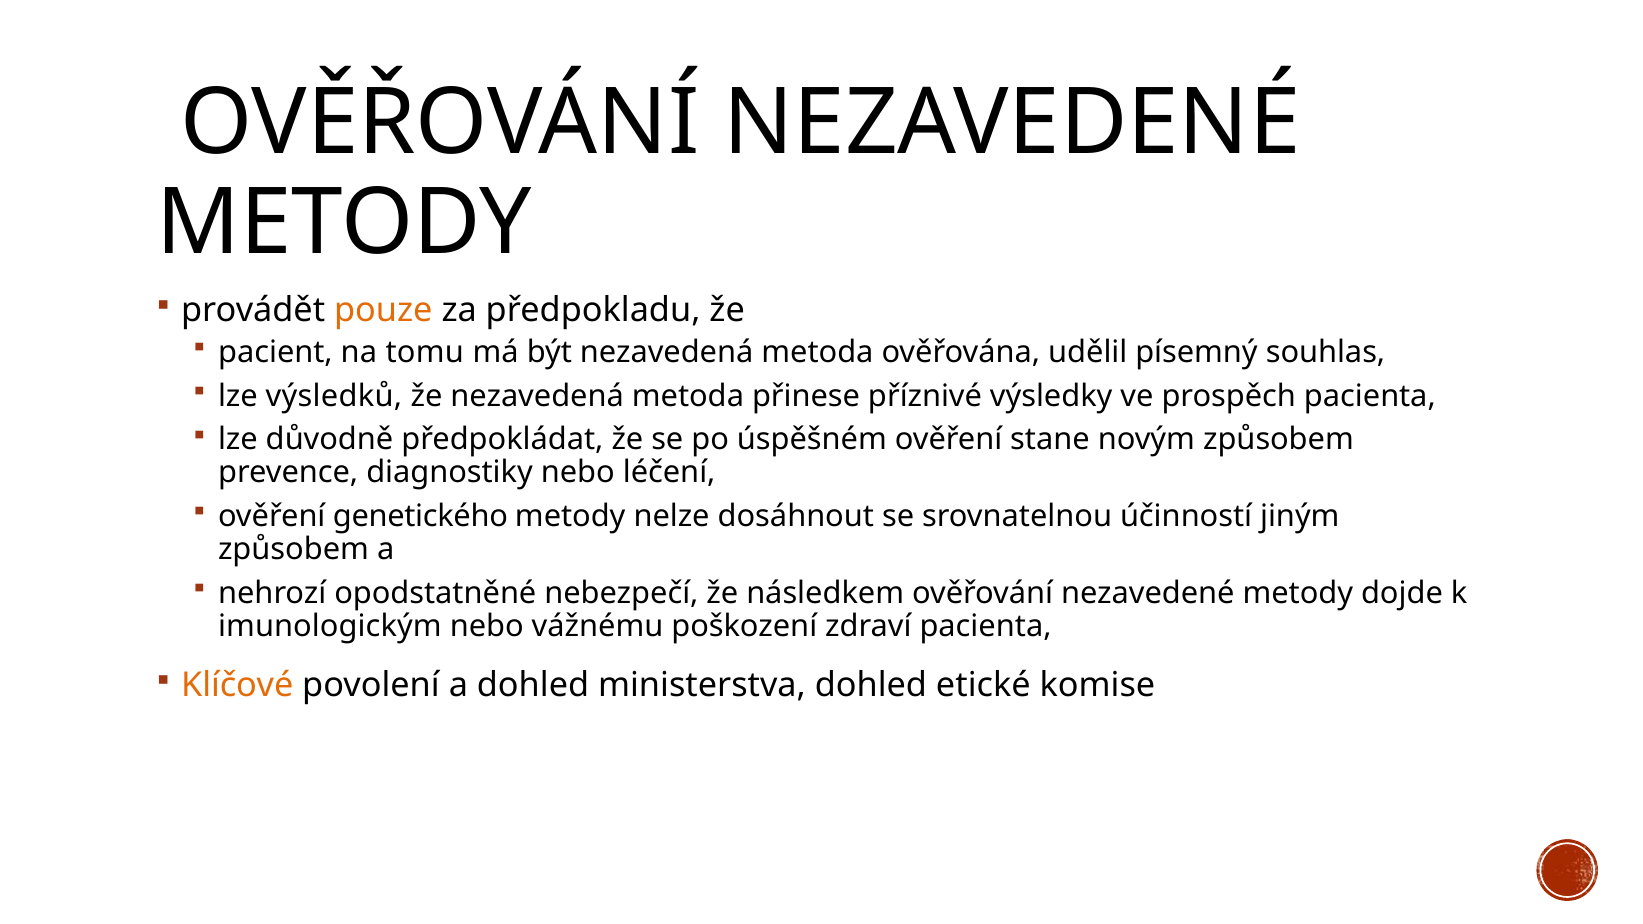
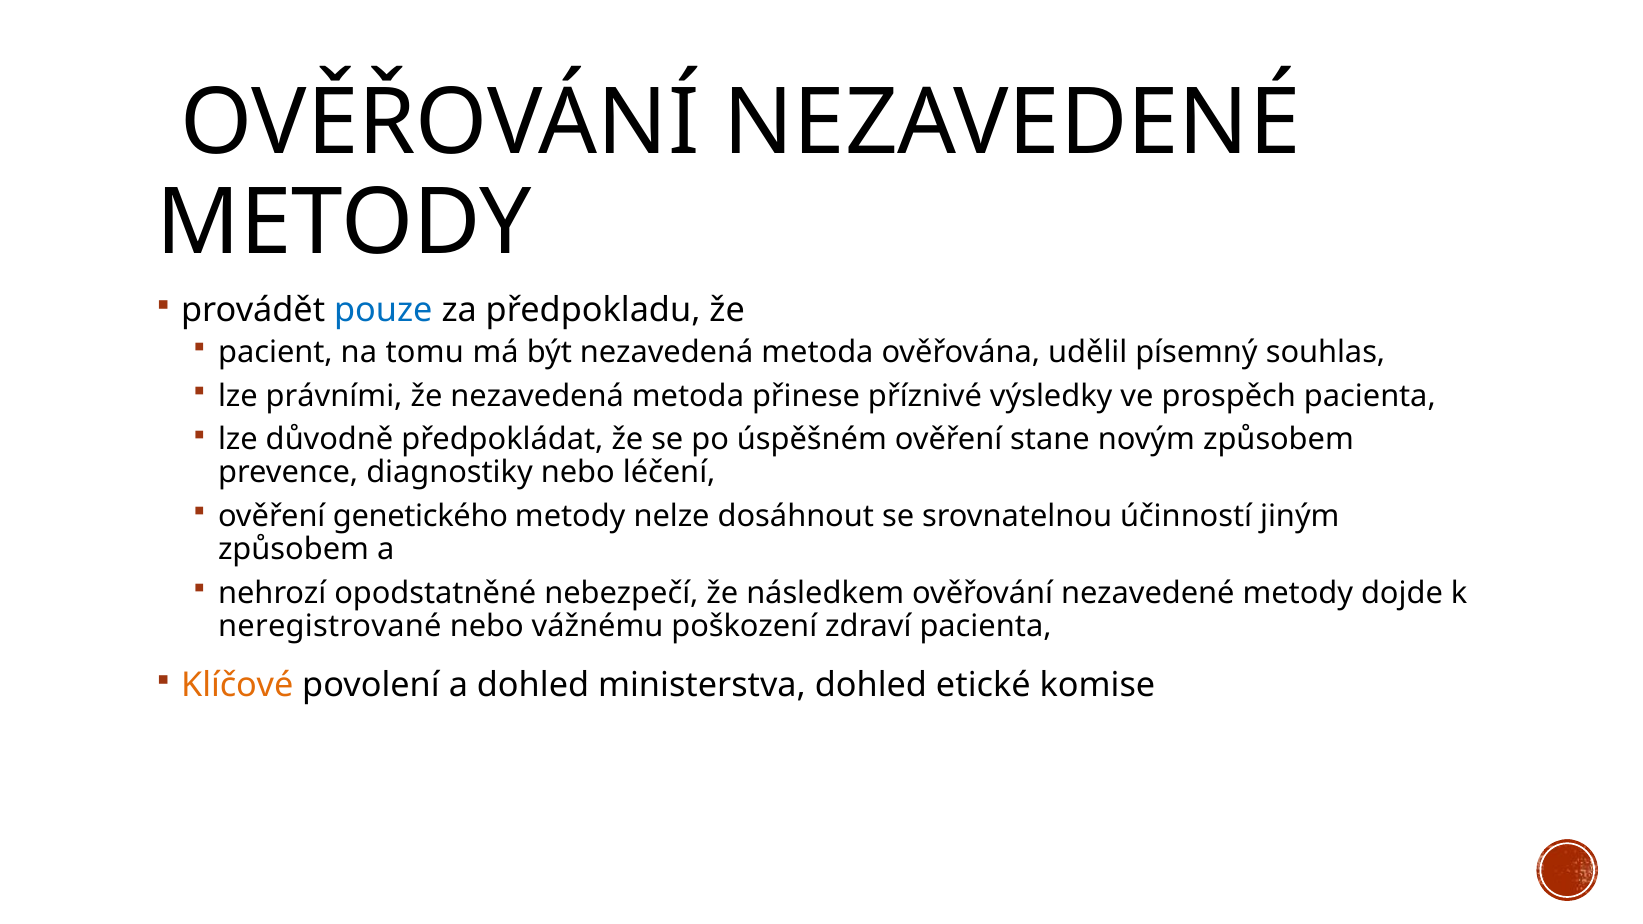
pouze colour: orange -> blue
výsledků: výsledků -> právními
imunologickým: imunologickým -> neregistrované
